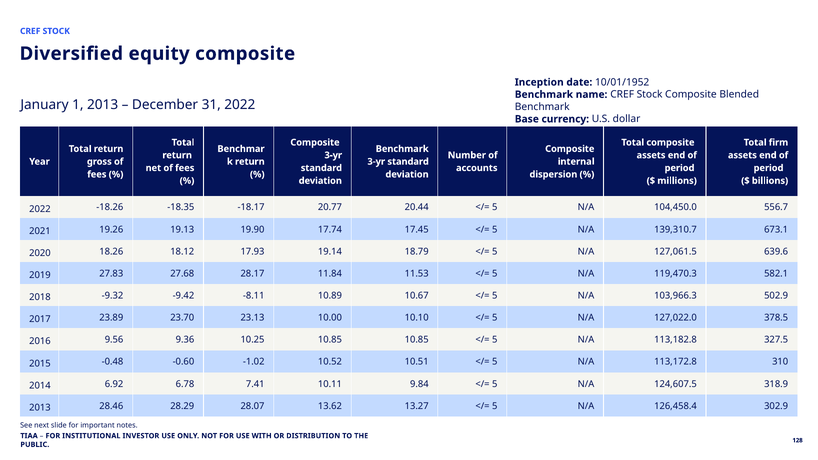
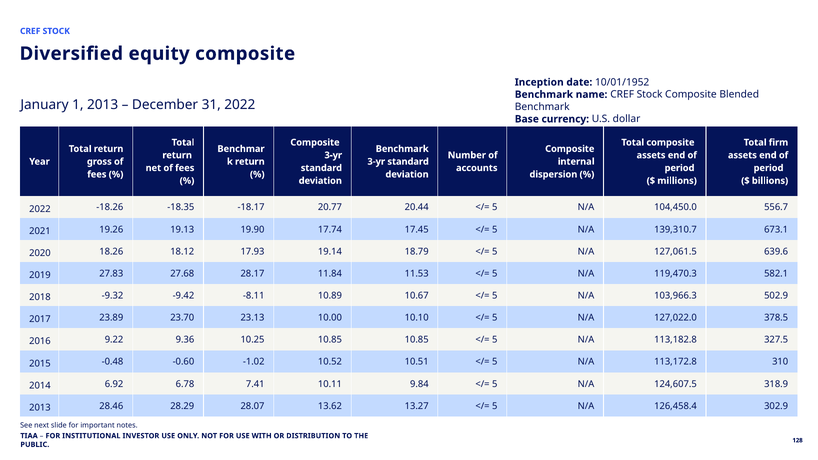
9.56: 9.56 -> 9.22
